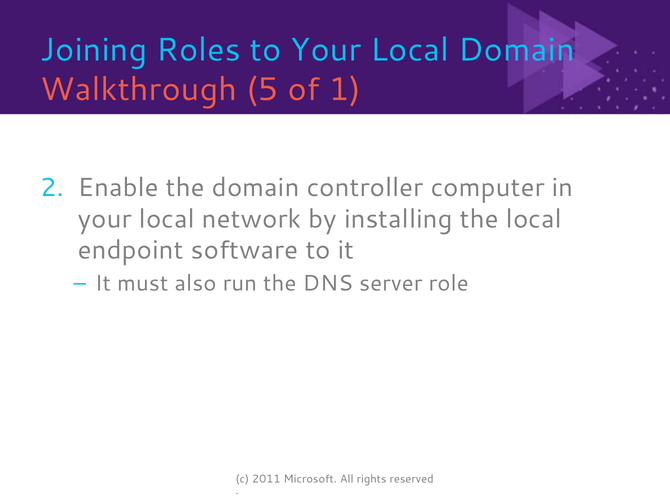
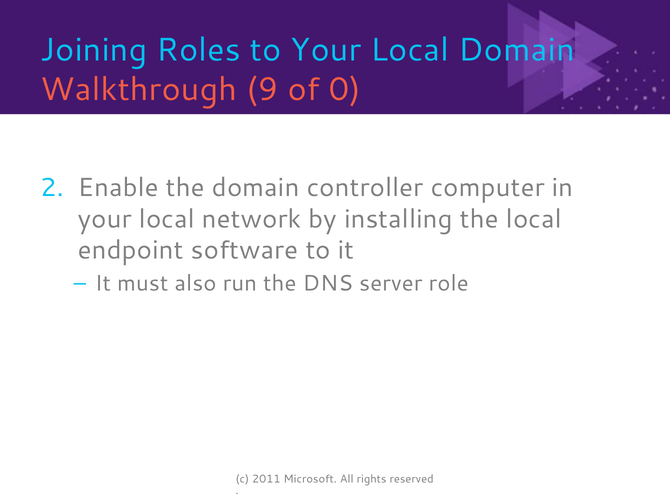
5: 5 -> 9
1: 1 -> 0
